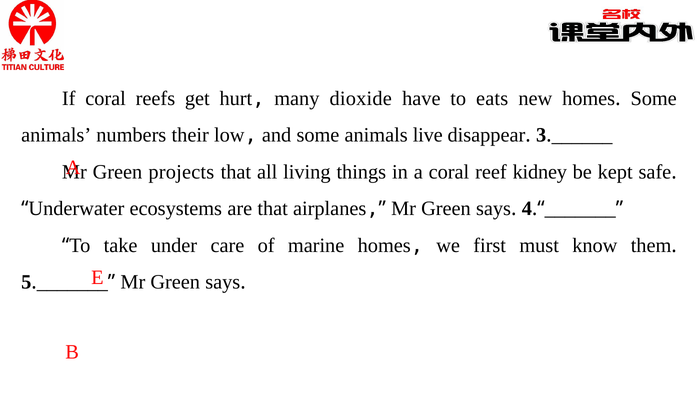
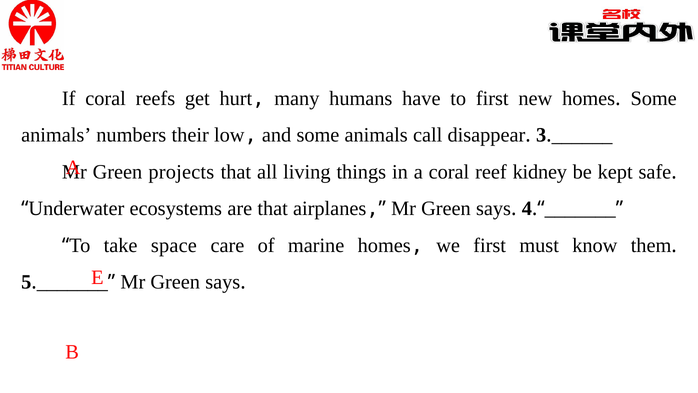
dioxide: dioxide -> humans
to eats: eats -> first
live: live -> call
under: under -> space
